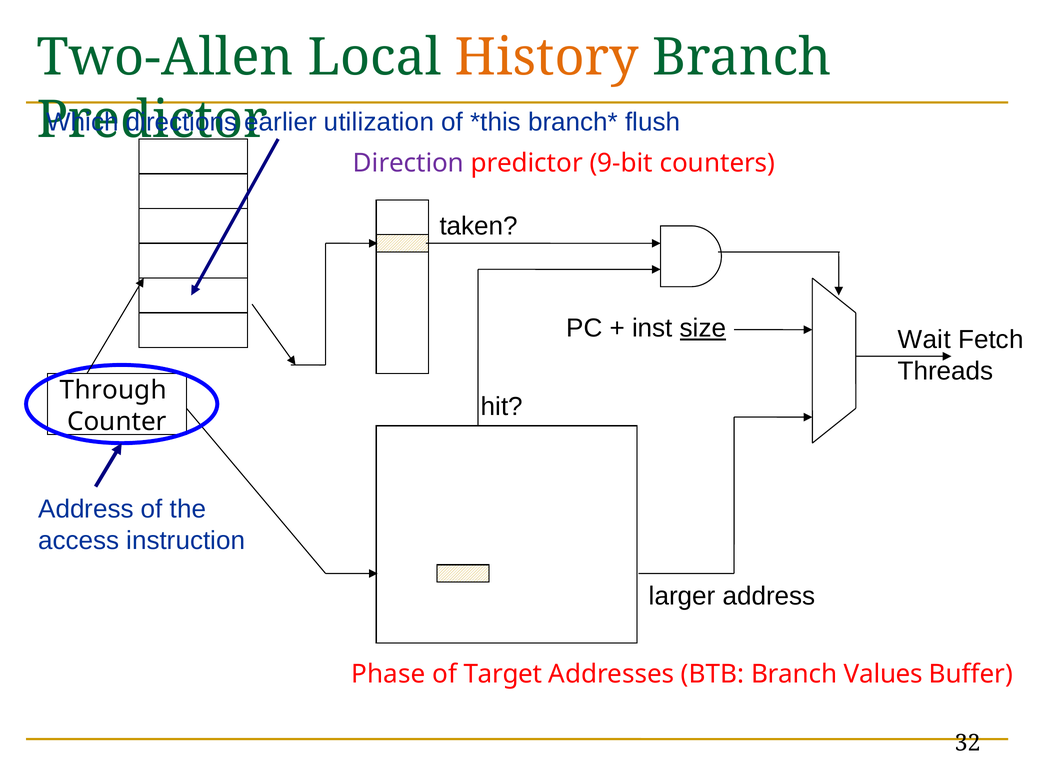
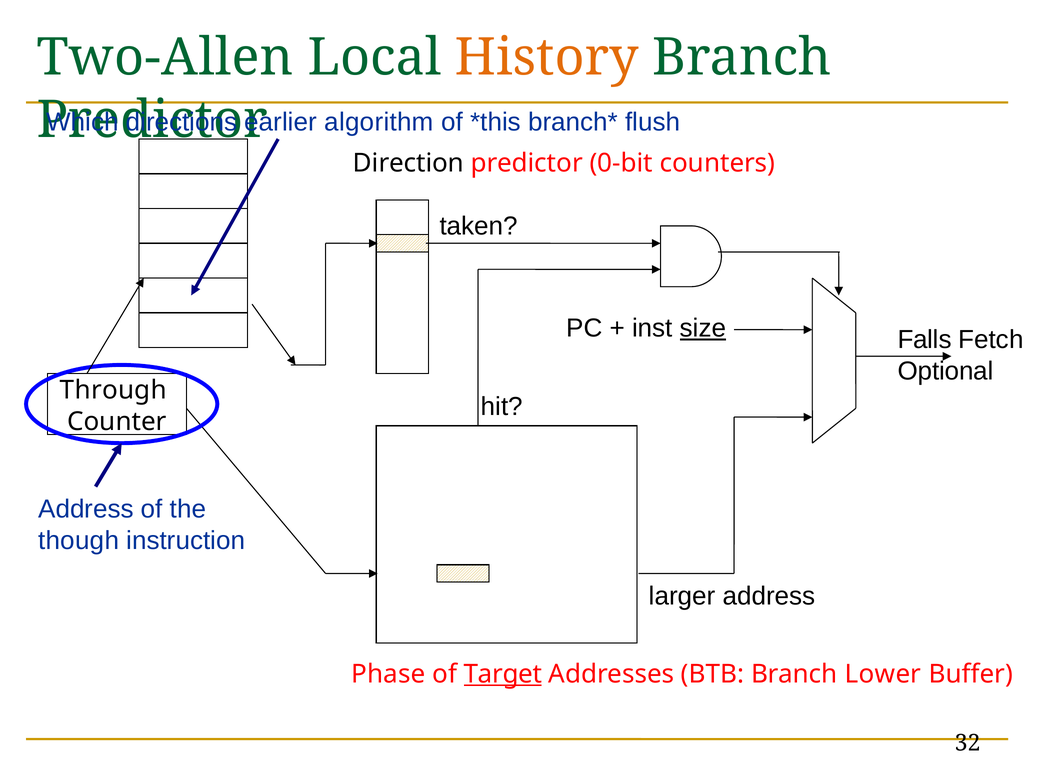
utilization: utilization -> algorithm
Direction colour: purple -> black
9-bit: 9-bit -> 0-bit
Wait: Wait -> Falls
Threads: Threads -> Optional
access: access -> though
Target underline: none -> present
Values: Values -> Lower
